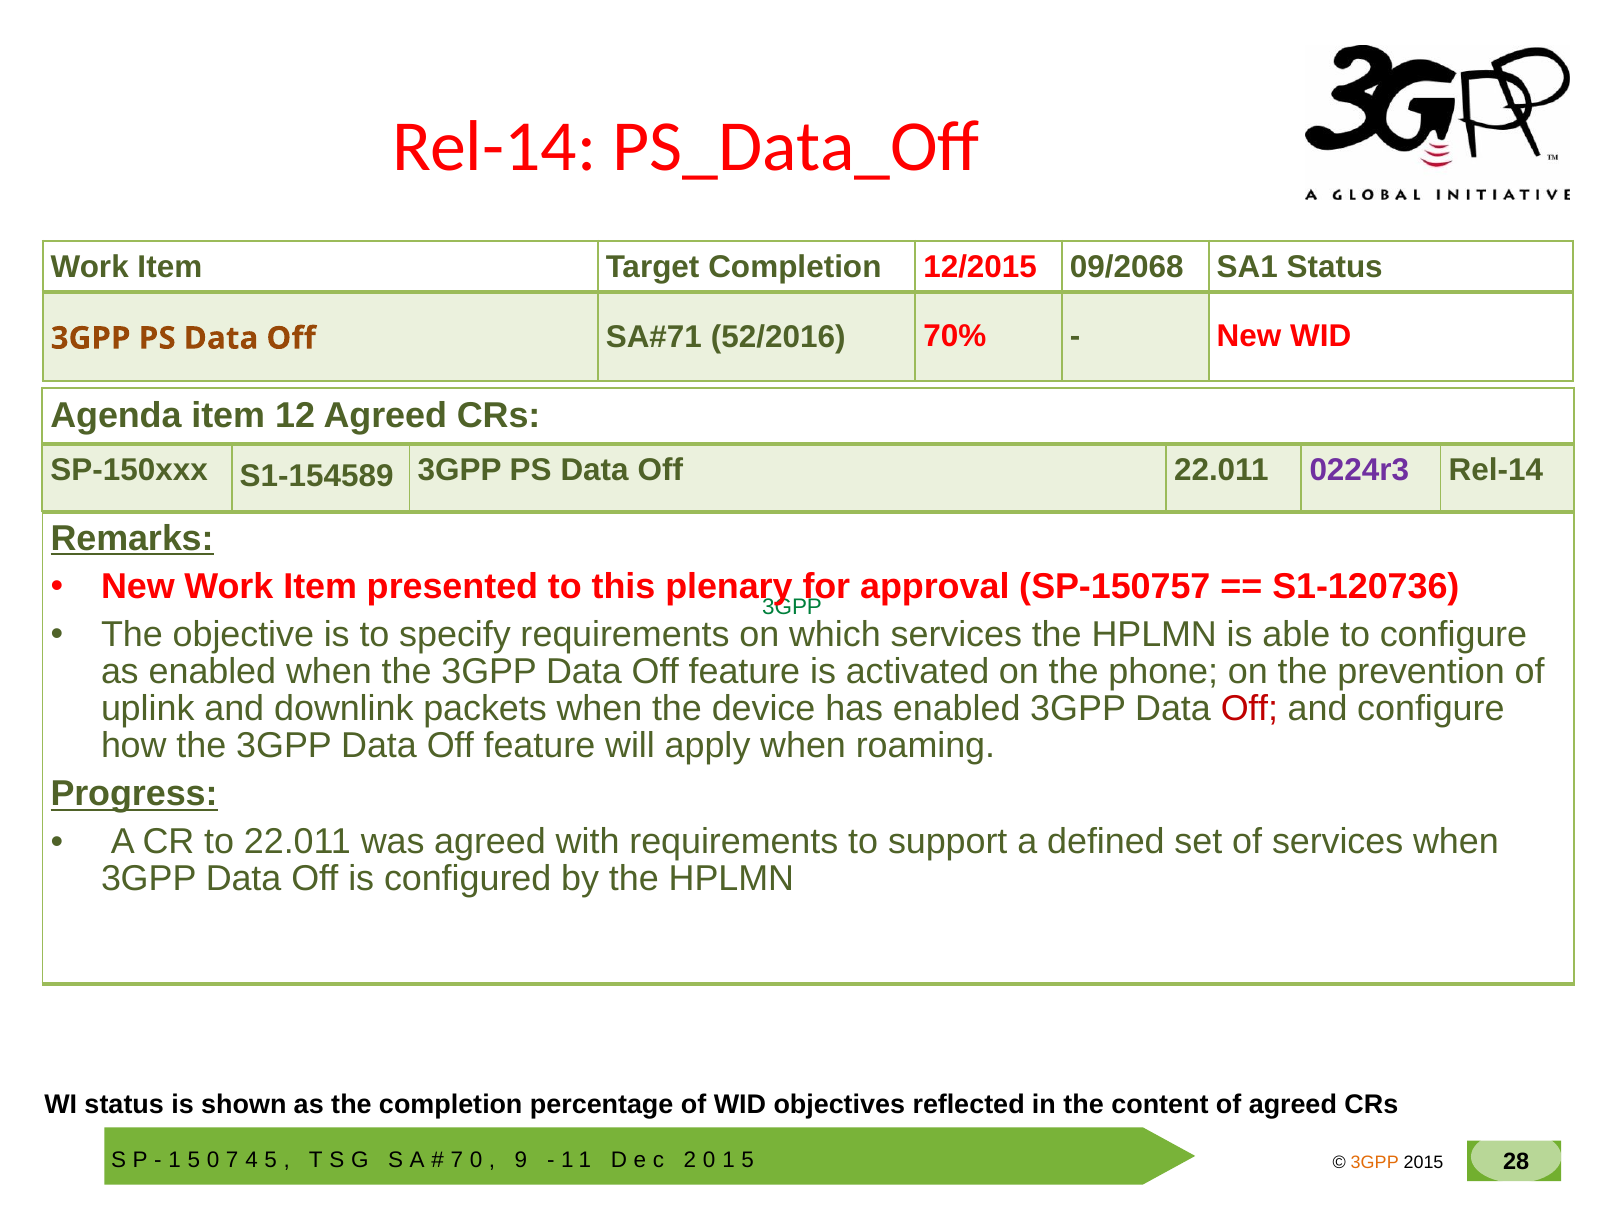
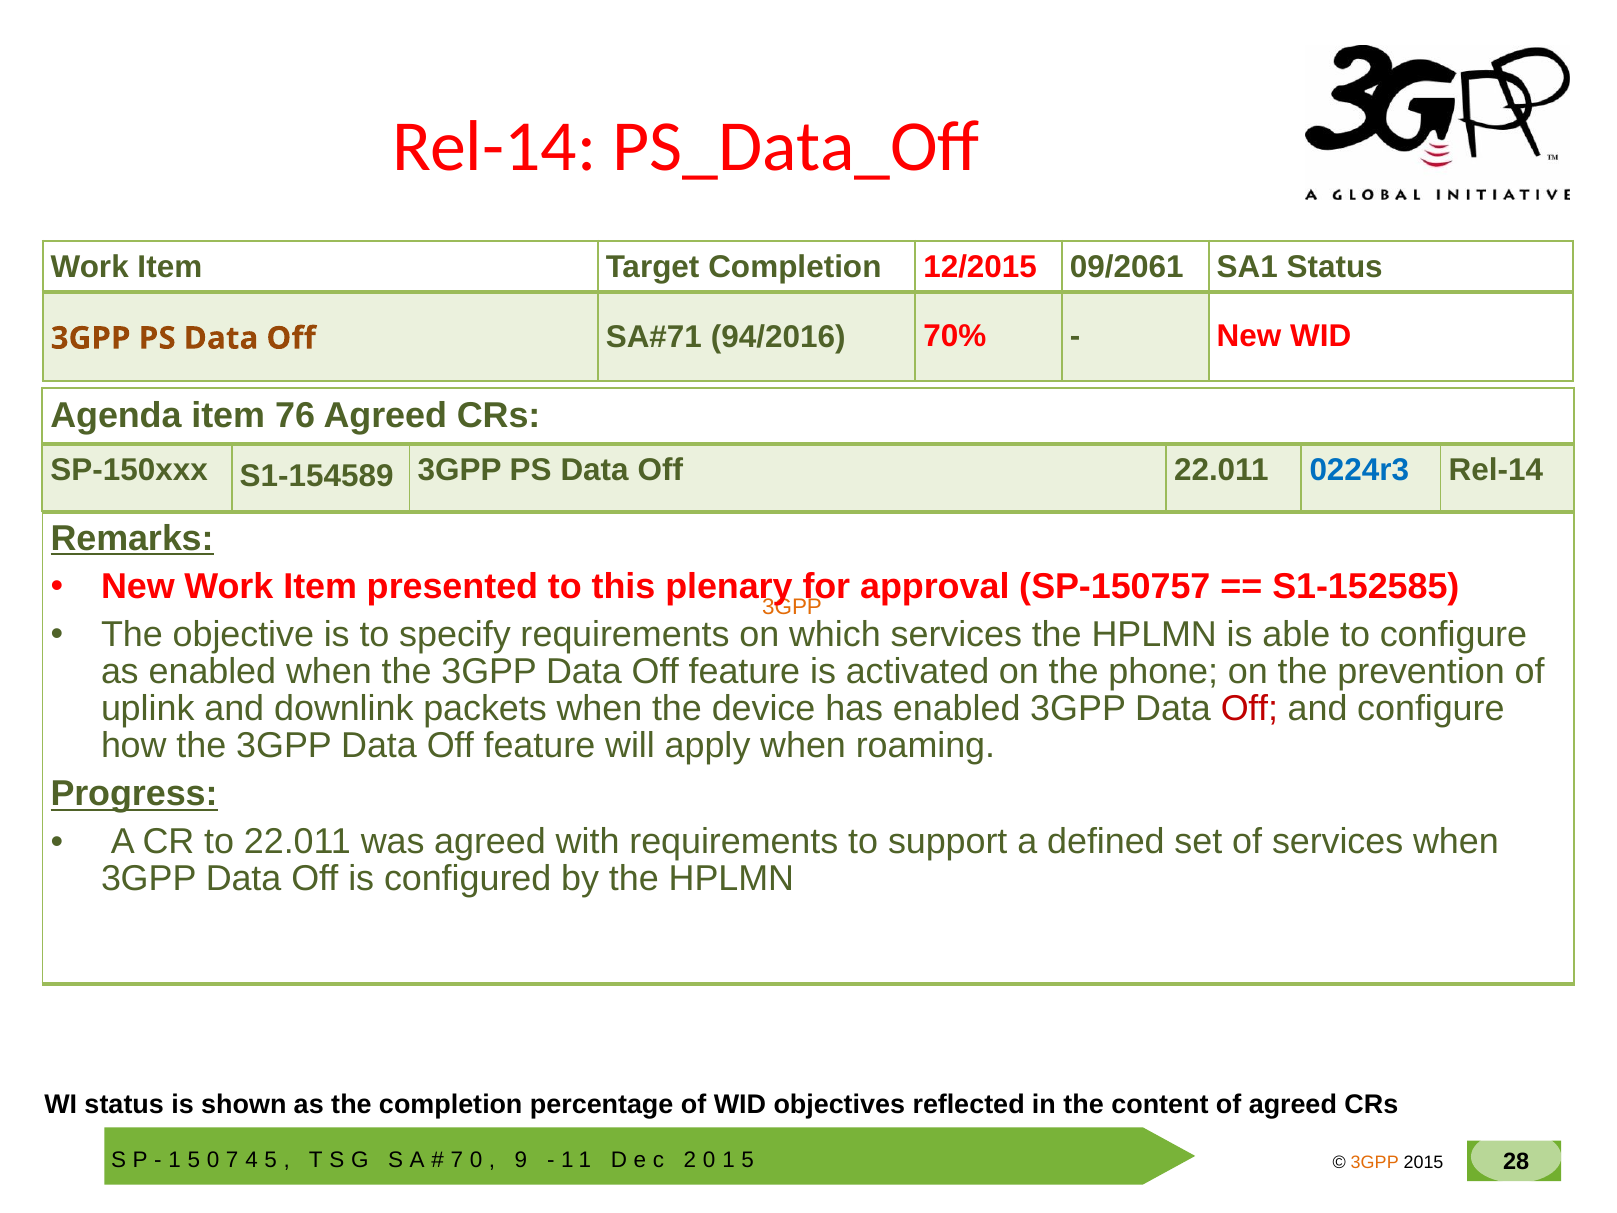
09/2068: 09/2068 -> 09/2061
52/2016: 52/2016 -> 94/2016
12: 12 -> 76
0224r3 colour: purple -> blue
S1-120736: S1-120736 -> S1-152585
3GPP at (792, 607) colour: green -> orange
